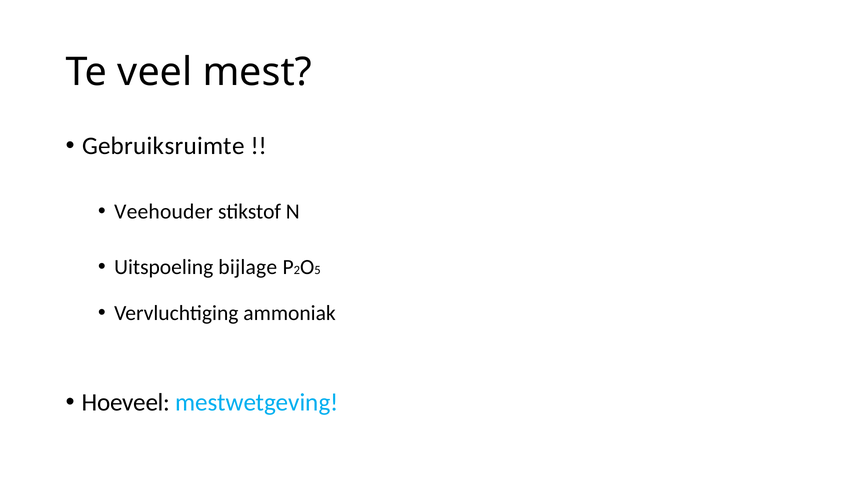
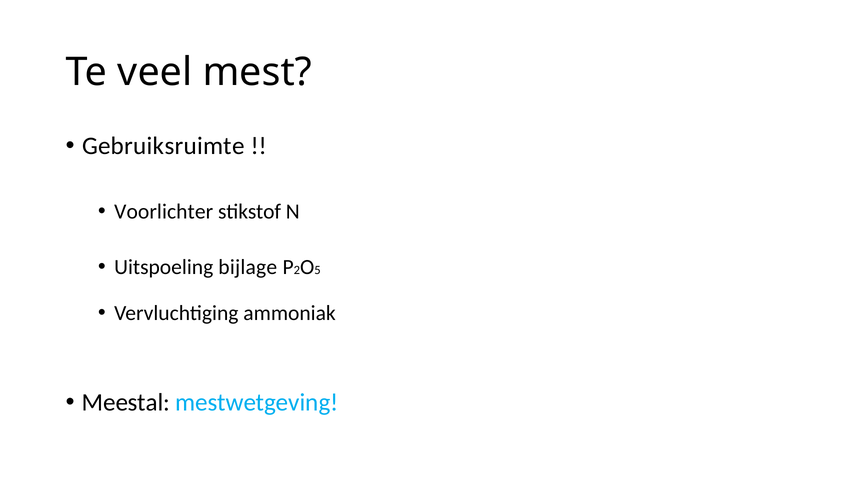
Veehouder: Veehouder -> Voorlichter
Hoeveel: Hoeveel -> Meestal
